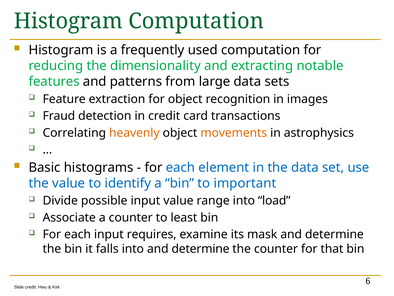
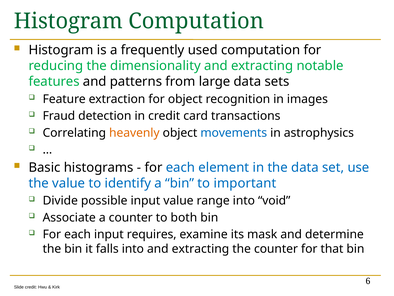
movements colour: orange -> blue
load: load -> void
least: least -> both
into and determine: determine -> extracting
